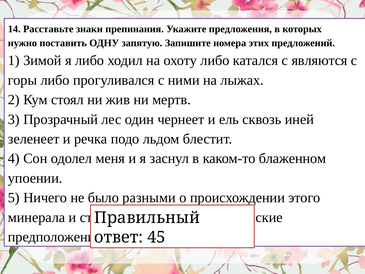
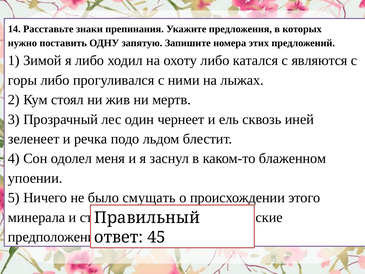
разными: разными -> смущать
